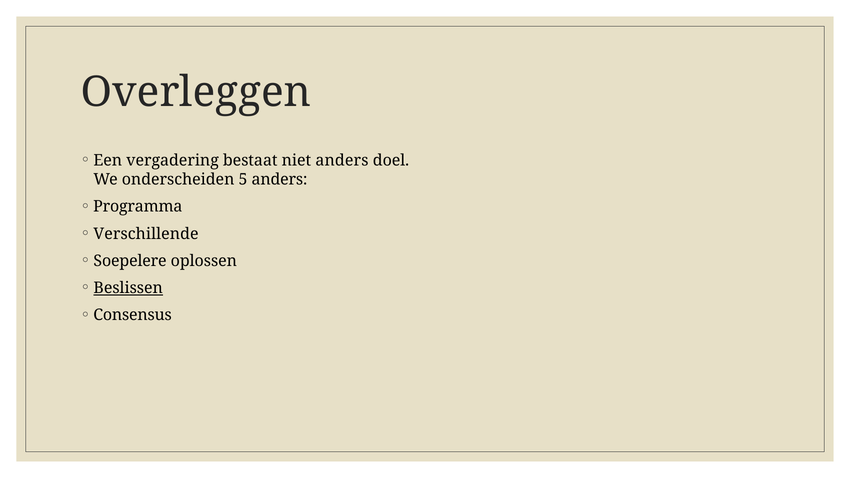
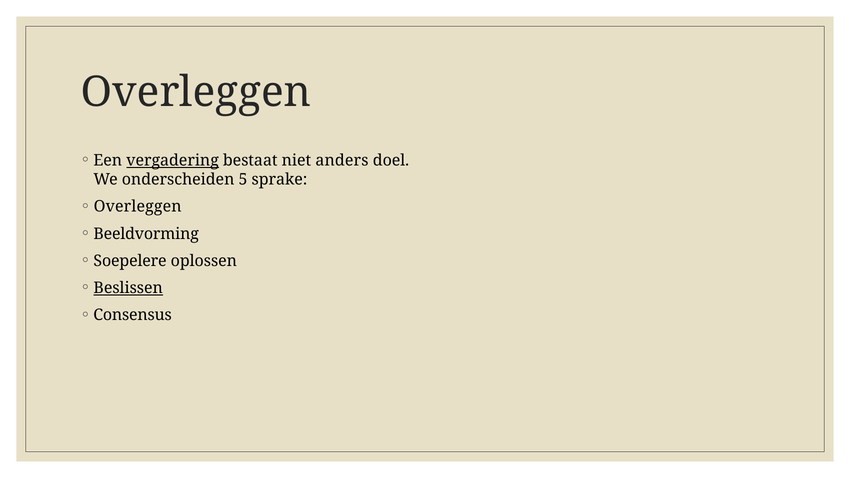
vergadering underline: none -> present
5 anders: anders -> sprake
Programma at (138, 207): Programma -> Overleggen
Verschillende: Verschillende -> Beeldvorming
